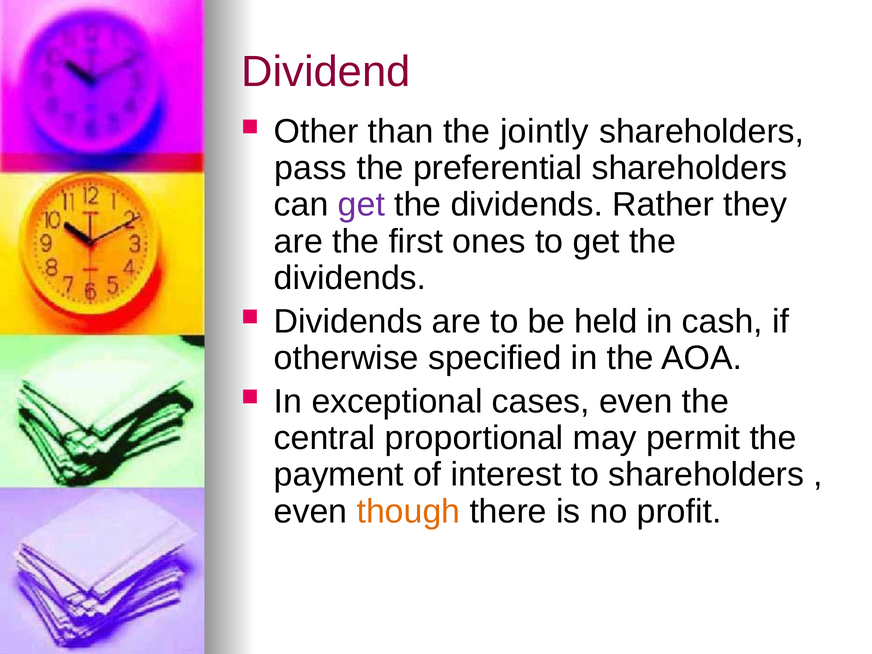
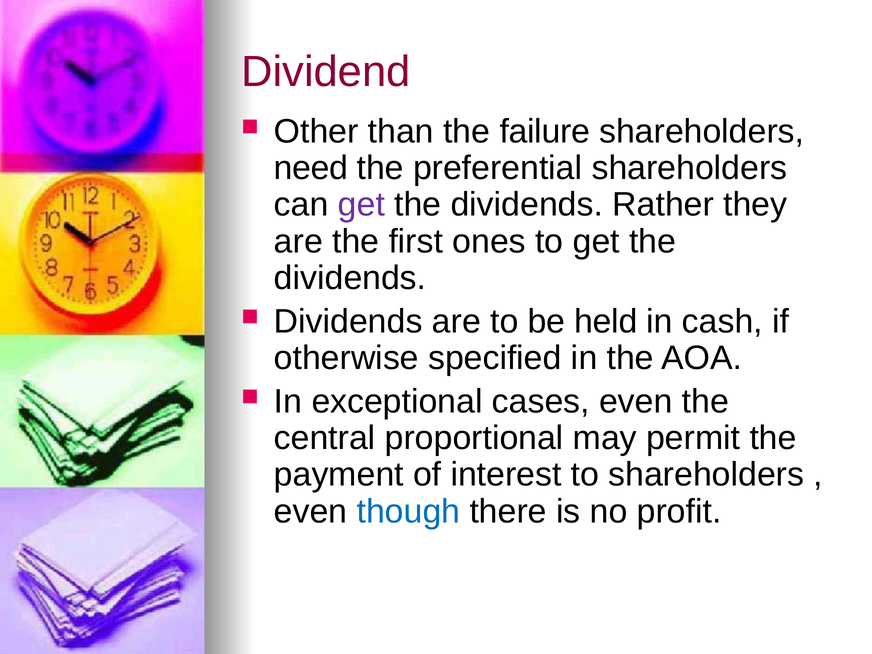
jointly: jointly -> failure
pass: pass -> need
though colour: orange -> blue
